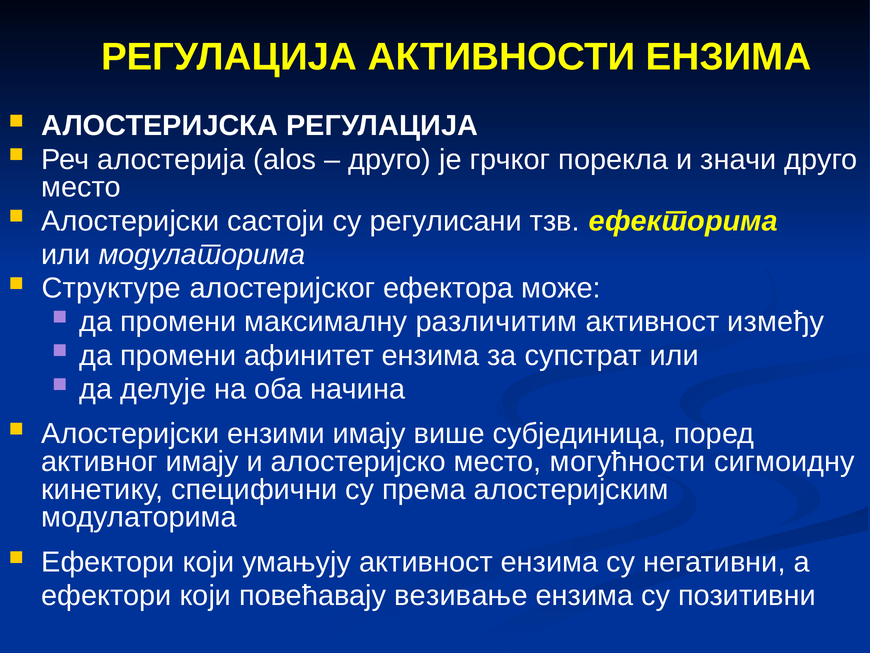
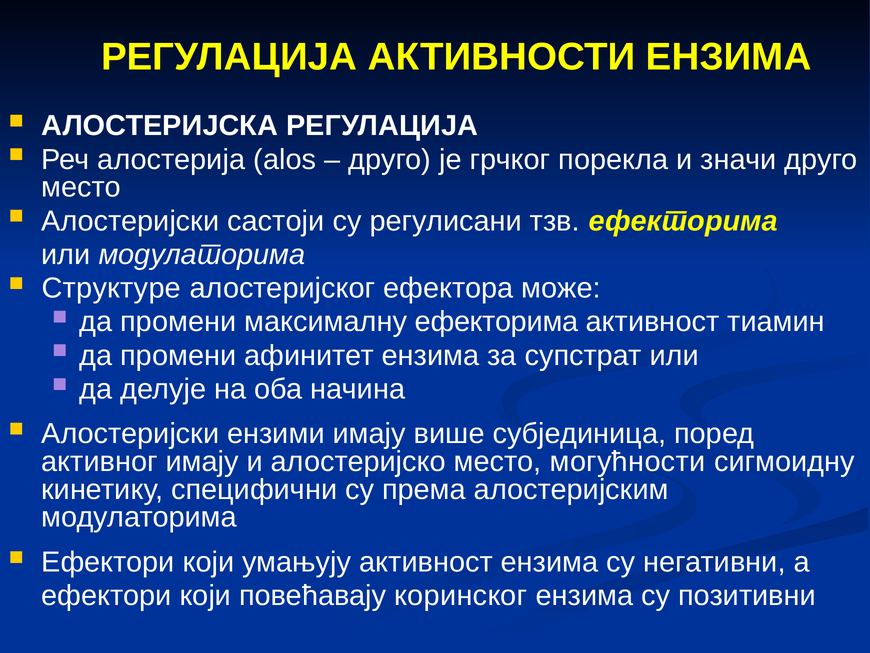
максималну различитим: различитим -> ефекторима
између: између -> тиамин
везивање: везивање -> коринског
